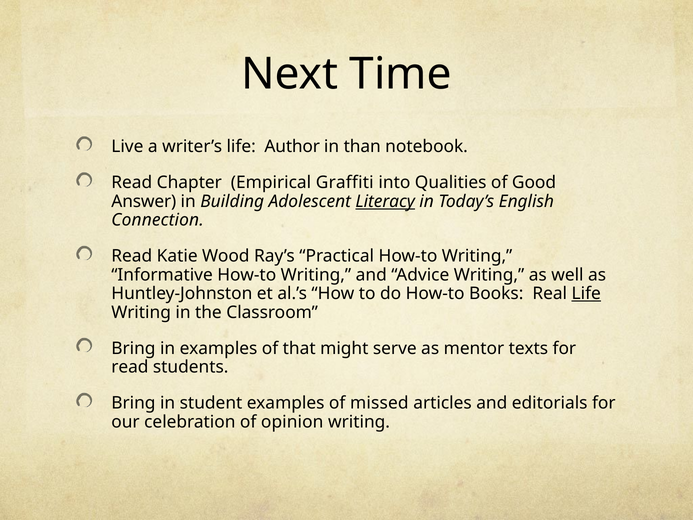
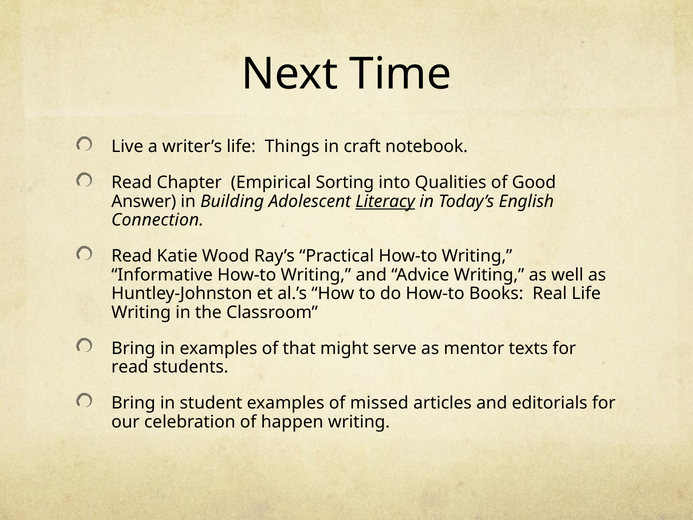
Author: Author -> Things
than: than -> craft
Graffiti: Graffiti -> Sorting
Life at (586, 294) underline: present -> none
opinion: opinion -> happen
